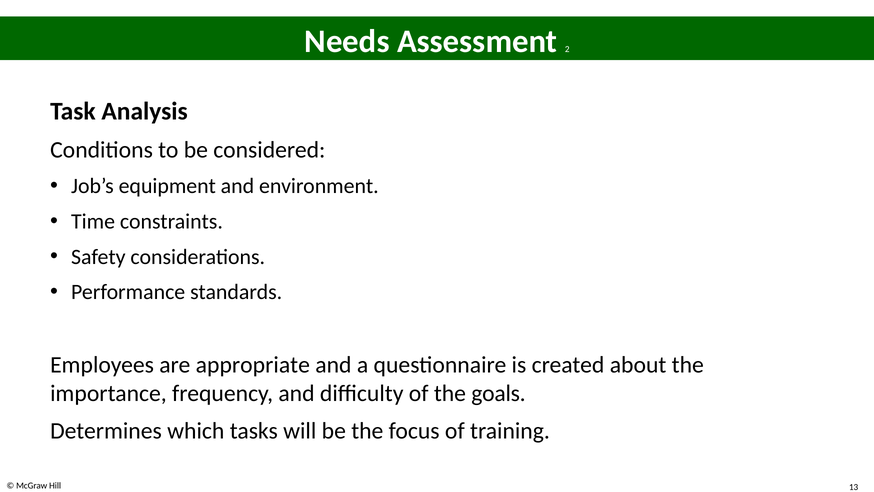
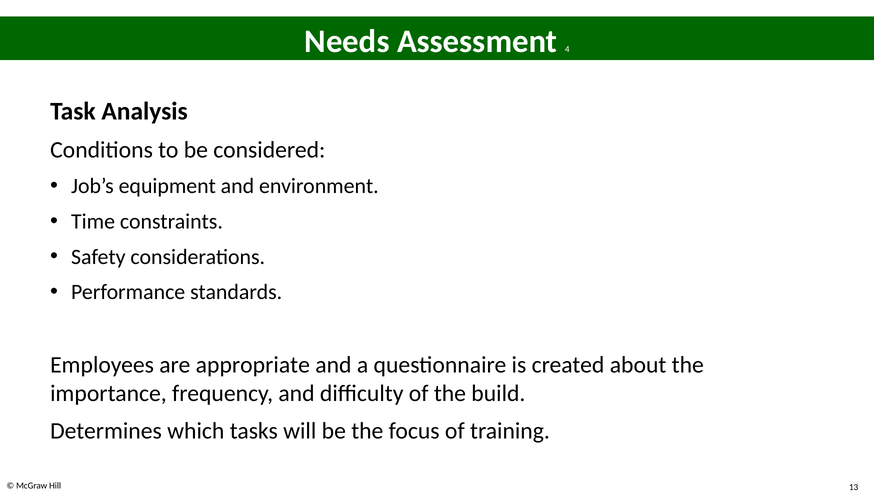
2: 2 -> 4
goals: goals -> build
